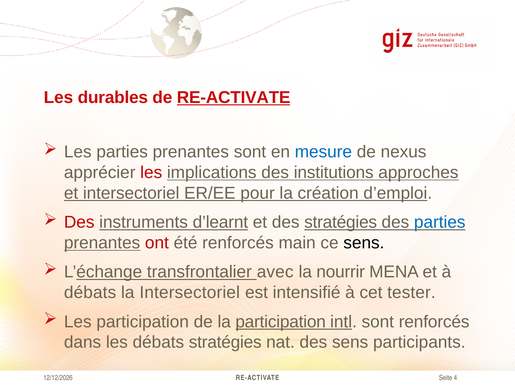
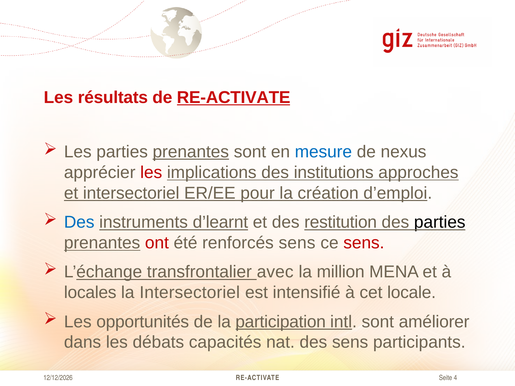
durables: durables -> résultats
prenantes at (191, 152) underline: none -> present
Des at (79, 222) colour: red -> blue
des stratégies: stratégies -> restitution
parties at (440, 222) colour: blue -> black
renforcés main: main -> sens
sens at (364, 243) colour: black -> red
nourrir: nourrir -> million
débats at (90, 293): débats -> locales
tester: tester -> locale
Les participation: participation -> opportunités
sont renforcés: renforcés -> améliorer
débats stratégies: stratégies -> capacités
